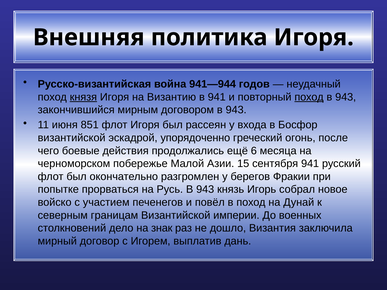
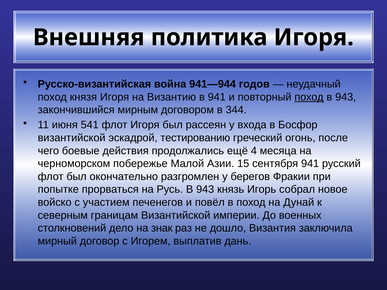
князя underline: present -> none
договором в 943: 943 -> 344
851: 851 -> 541
упорядоченно: упорядоченно -> тестированию
6: 6 -> 4
